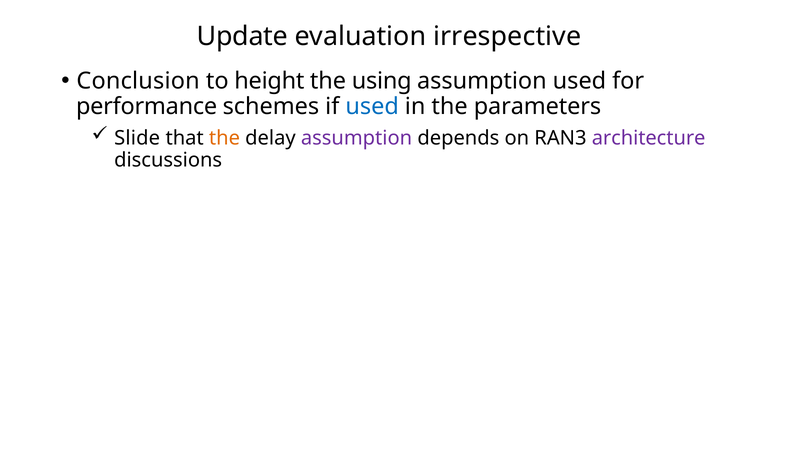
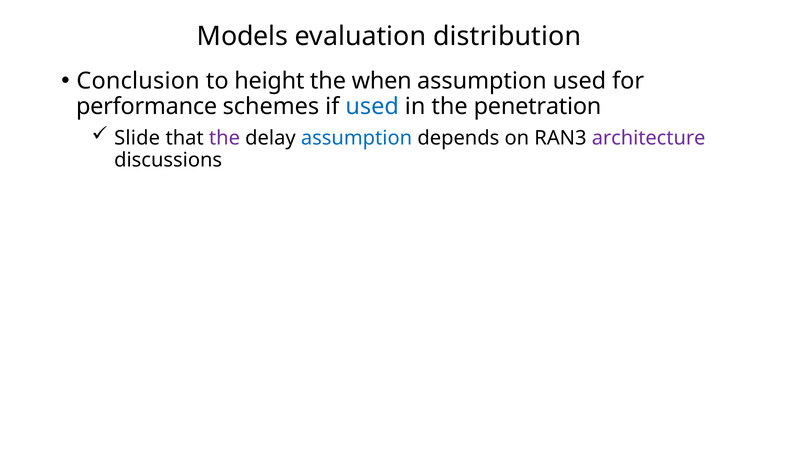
Update: Update -> Models
irrespective: irrespective -> distribution
using: using -> when
parameters: parameters -> penetration
the at (225, 138) colour: orange -> purple
assumption at (357, 138) colour: purple -> blue
